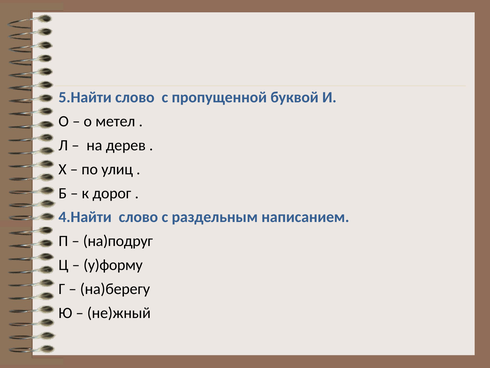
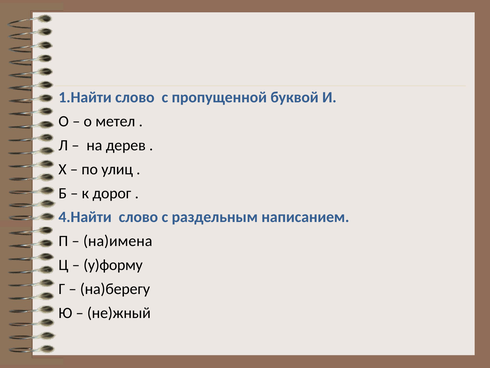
5.Найти: 5.Найти -> 1.Найти
на)подруг: на)подруг -> на)имена
